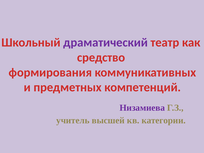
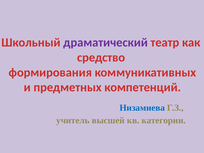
Низамиева colour: purple -> blue
